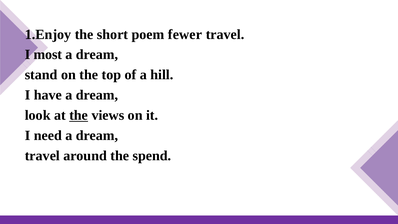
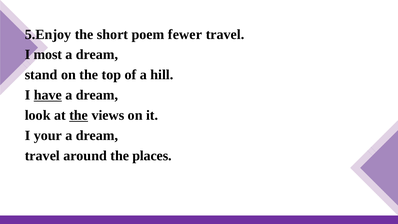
1.Enjoy: 1.Enjoy -> 5.Enjoy
have underline: none -> present
need: need -> your
spend: spend -> places
